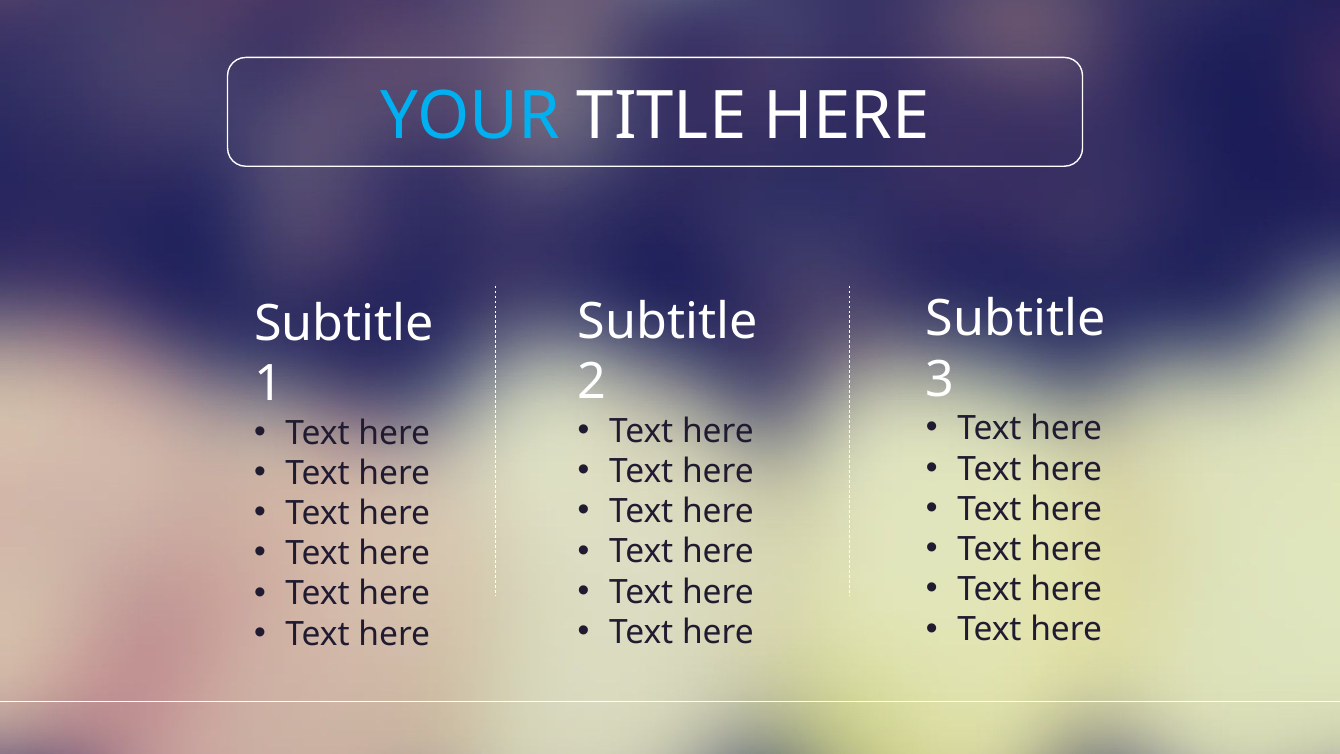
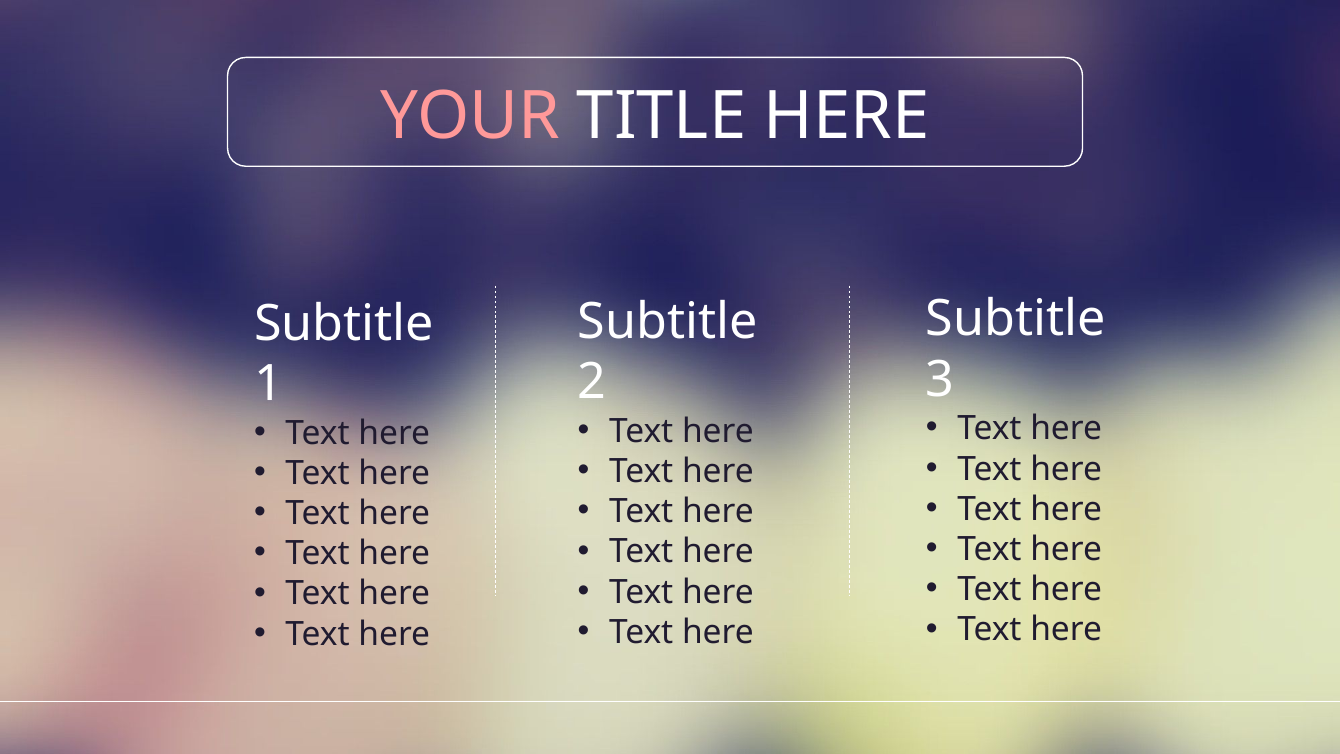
YOUR colour: light blue -> pink
